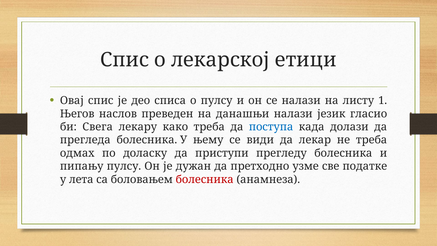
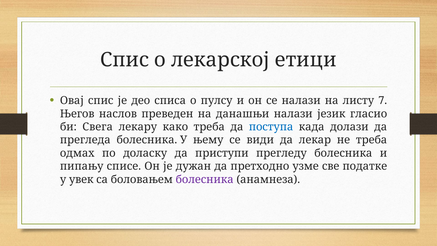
1: 1 -> 7
пипању пулсу: пулсу -> списе
лета: лета -> увек
болесника at (205, 179) colour: red -> purple
